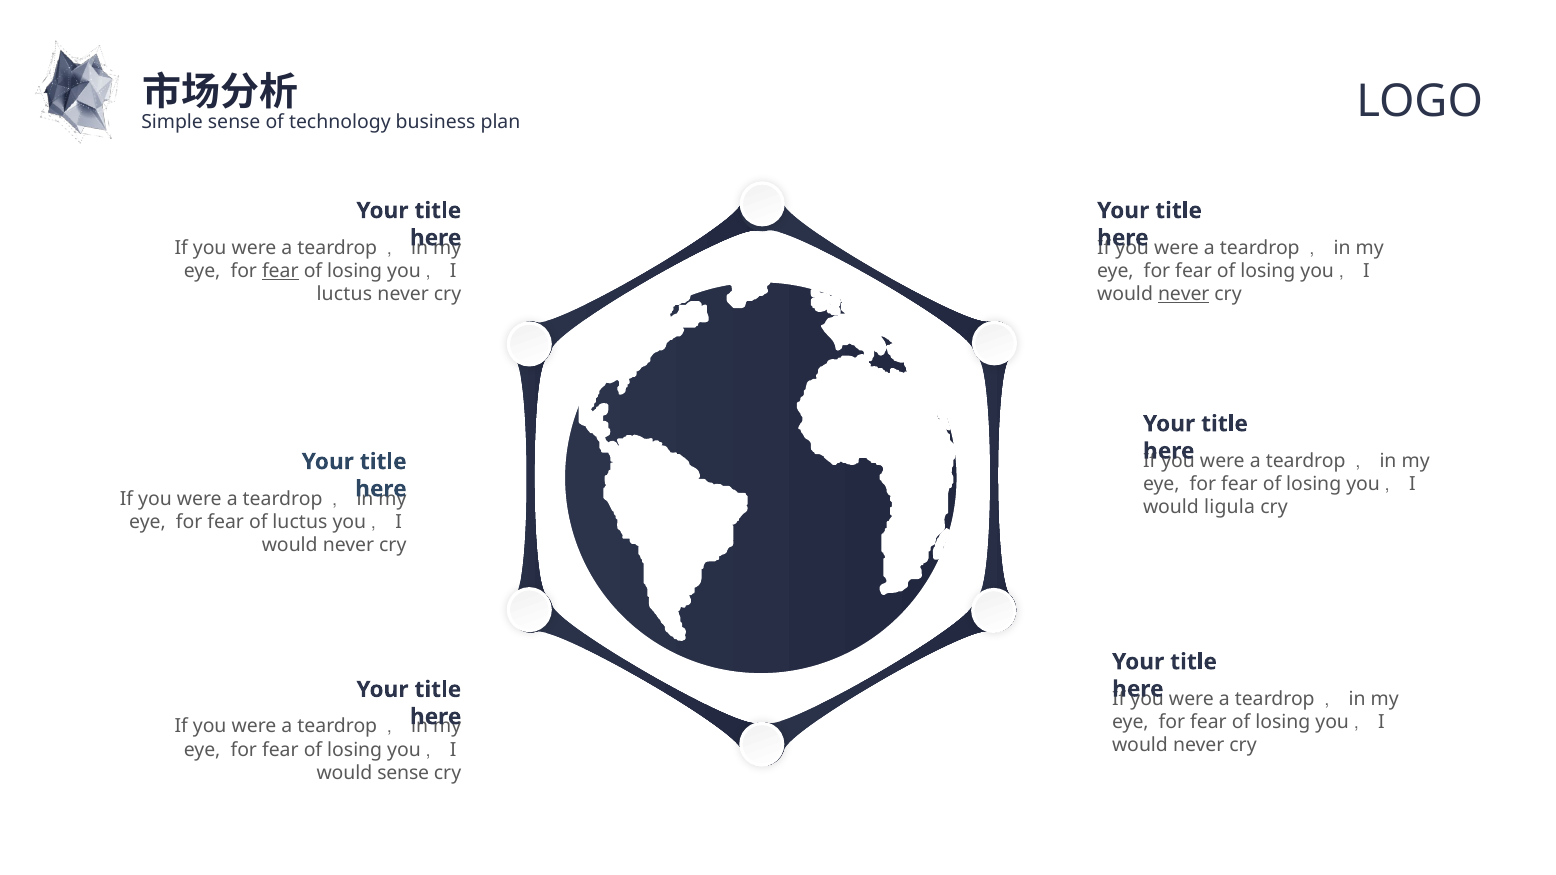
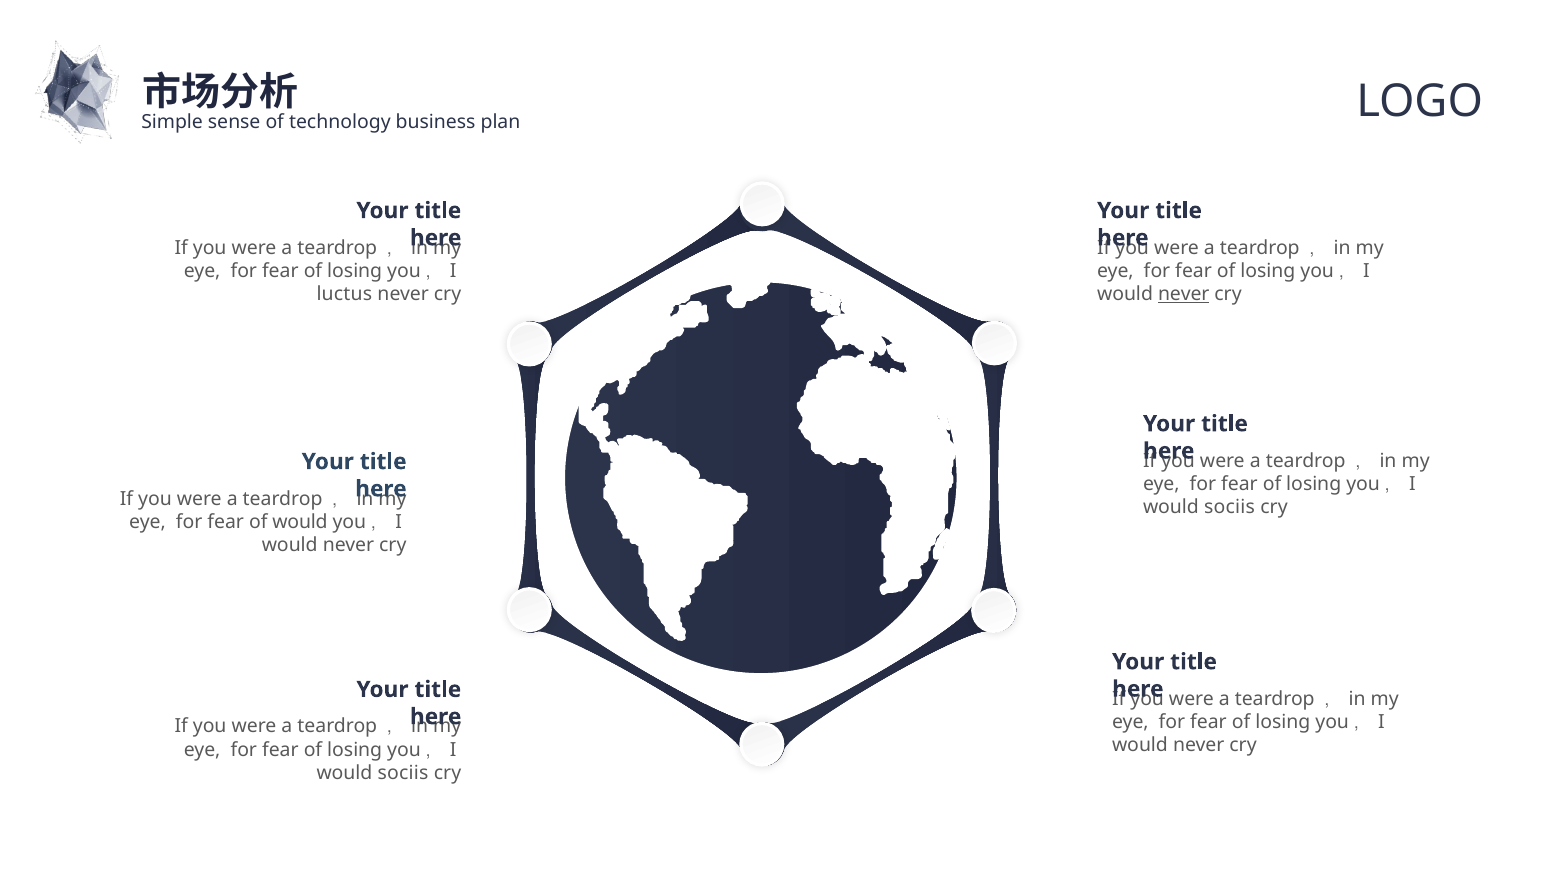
fear at (280, 271) underline: present -> none
ligula at (1230, 508): ligula -> sociis
of luctus: luctus -> would
sense at (403, 773): sense -> sociis
